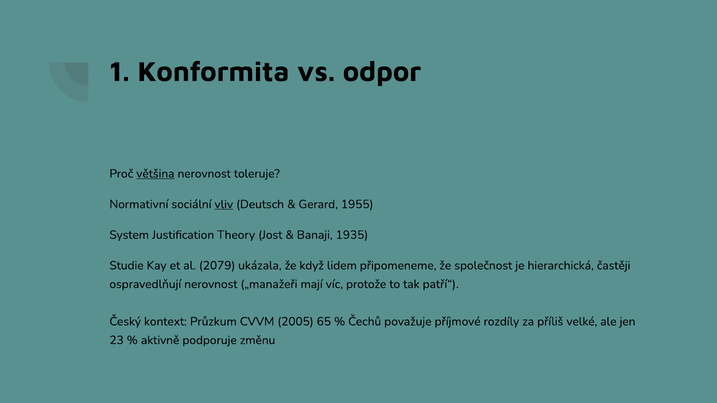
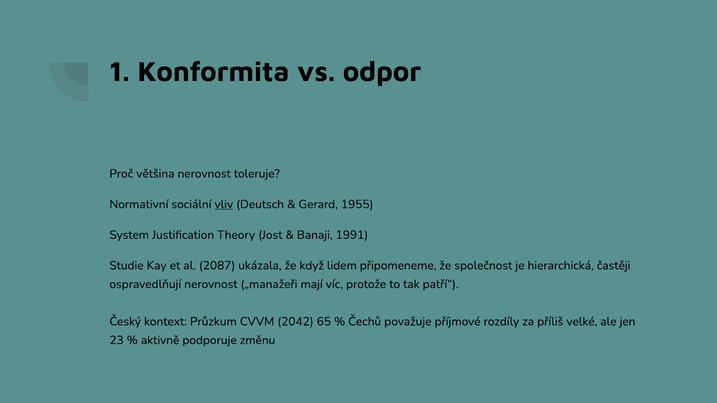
většina underline: present -> none
1935: 1935 -> 1991
2079: 2079 -> 2087
2005: 2005 -> 2042
